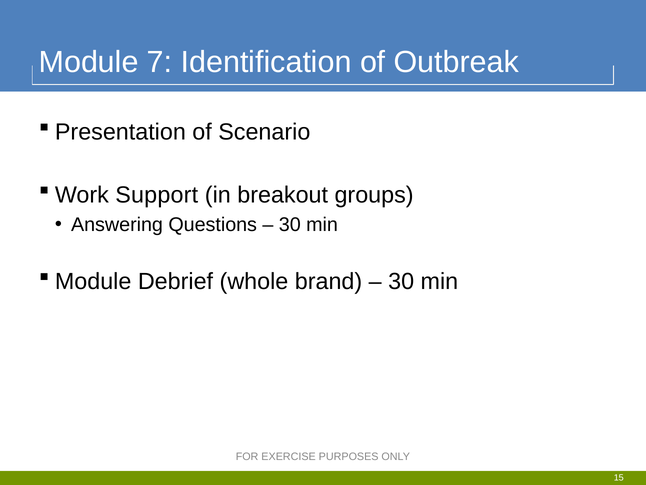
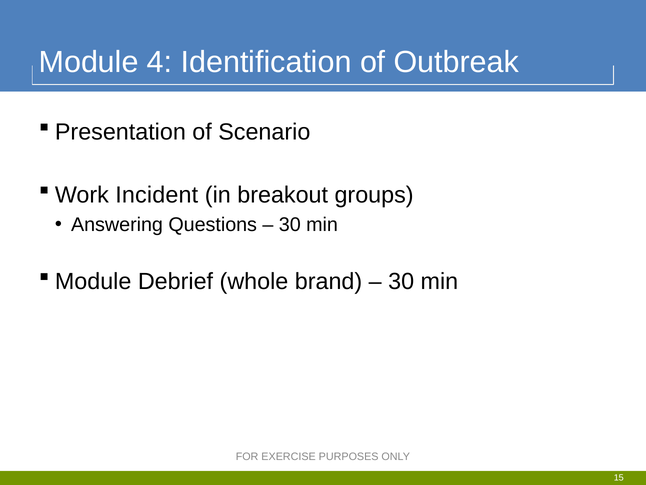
7: 7 -> 4
Support: Support -> Incident
